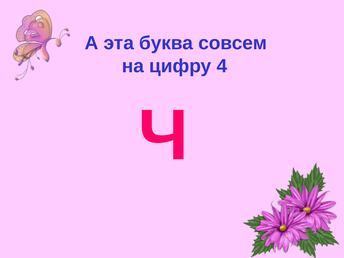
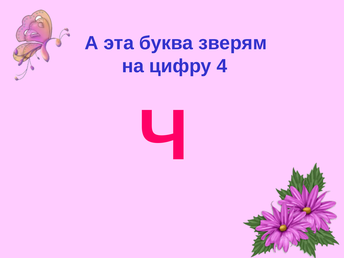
совсем: совсем -> зверям
